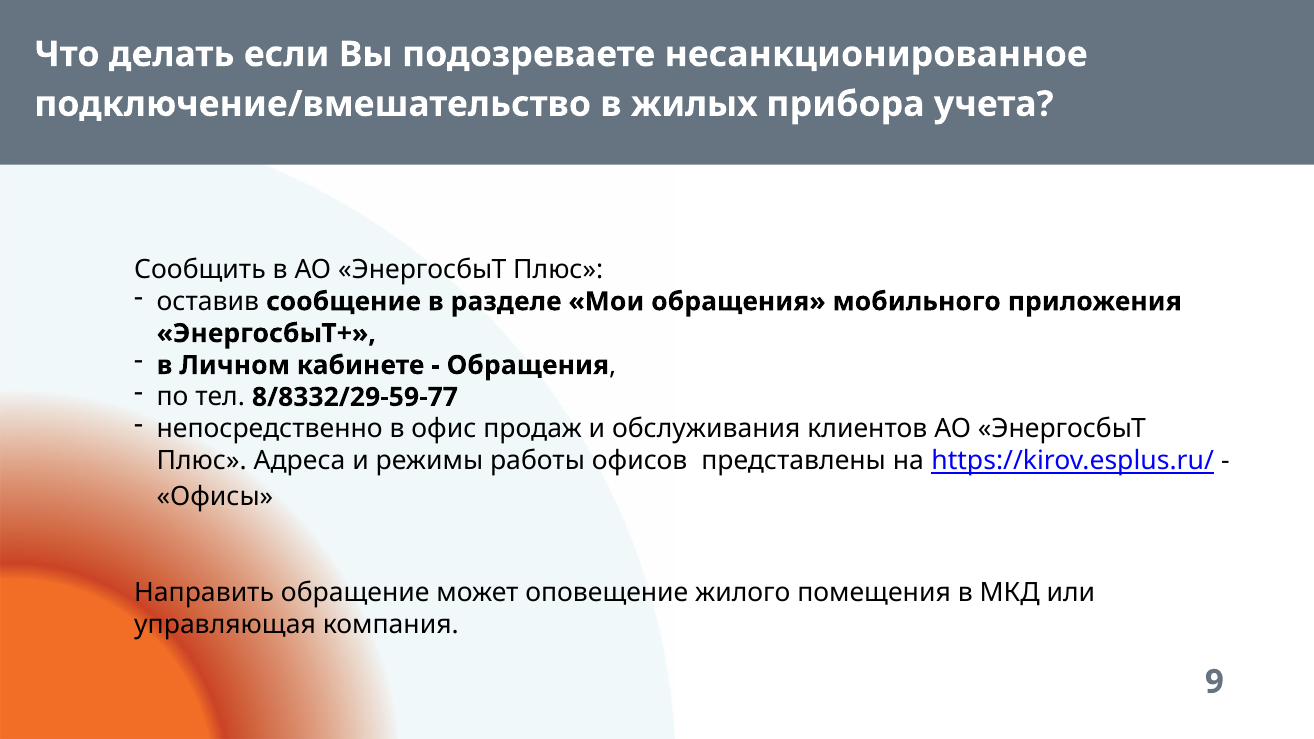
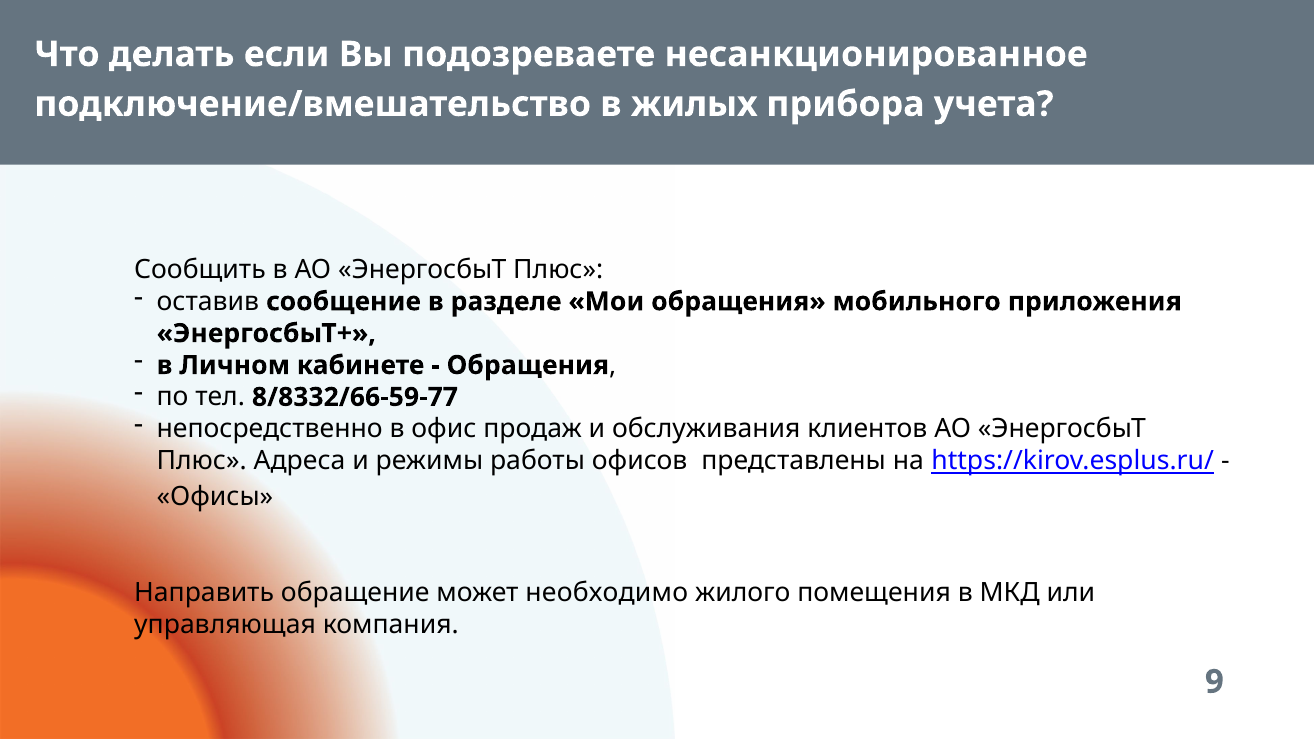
8/8332/29-59-77: 8/8332/29-59-77 -> 8/8332/66-59-77
оповещение: оповещение -> необходимо
